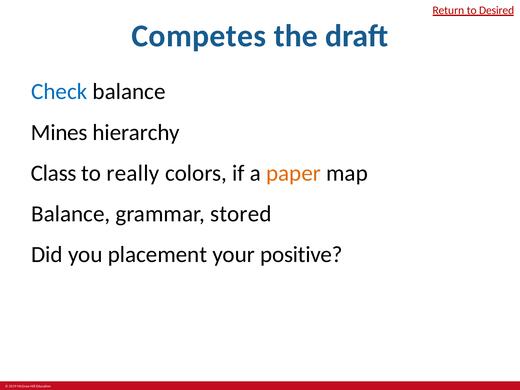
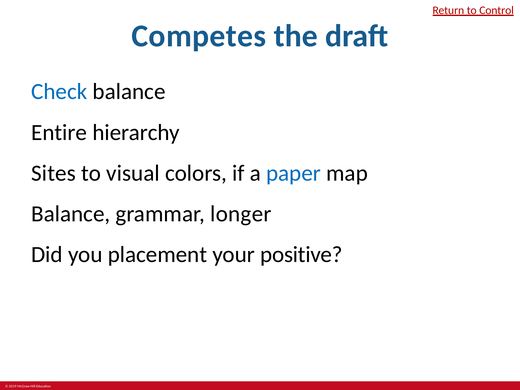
Desired: Desired -> Control
Mines: Mines -> Entire
Class: Class -> Sites
really: really -> visual
paper colour: orange -> blue
stored: stored -> longer
